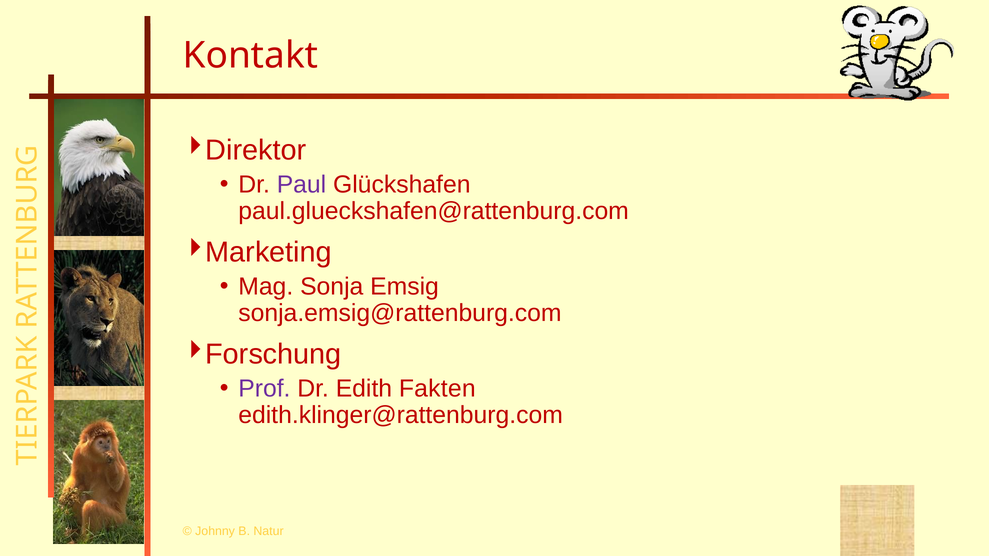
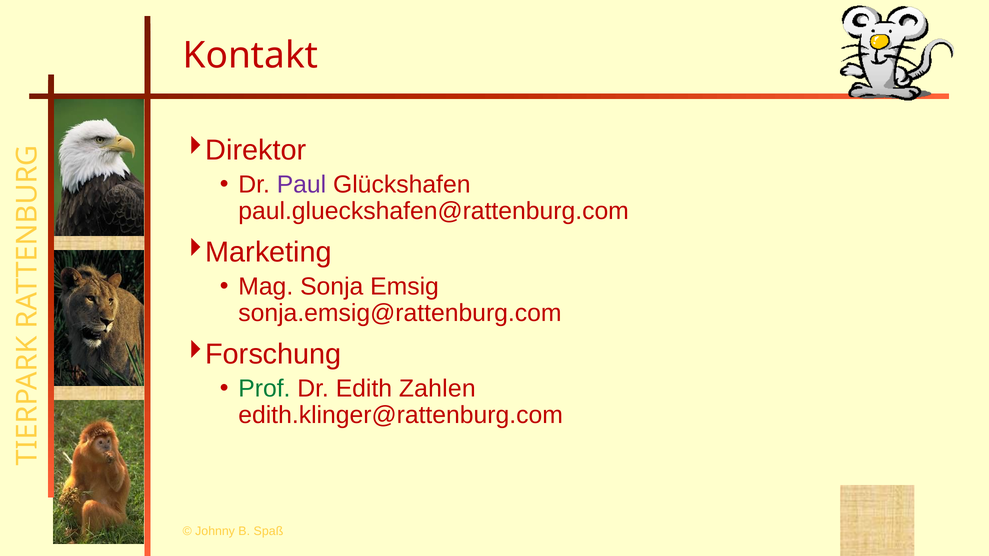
Prof colour: purple -> green
Fakten: Fakten -> Zahlen
Natur: Natur -> Spaß
